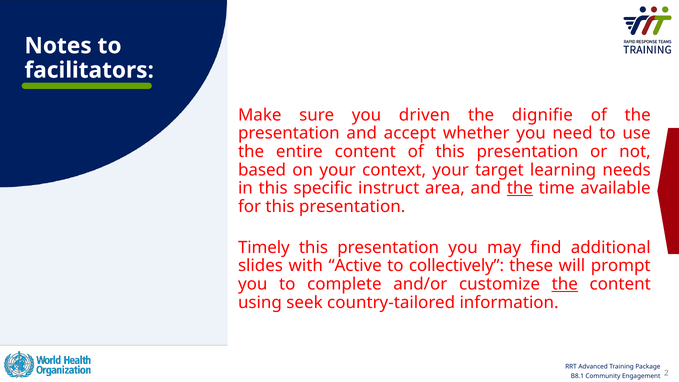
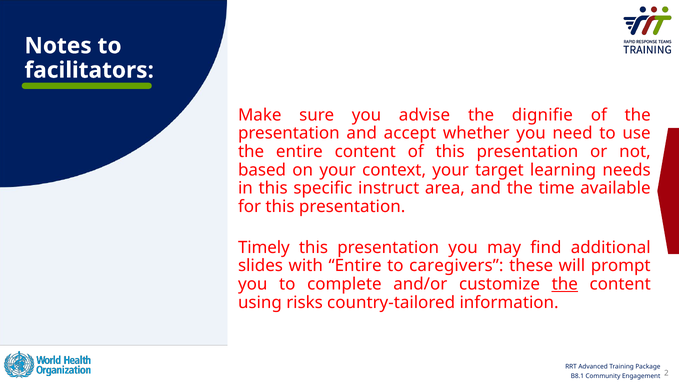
driven: driven -> advise
the at (520, 188) underline: present -> none
with Active: Active -> Entire
collectively: collectively -> caregivers
seek: seek -> risks
